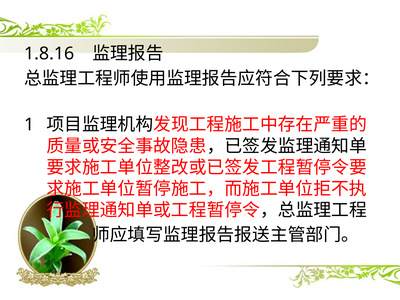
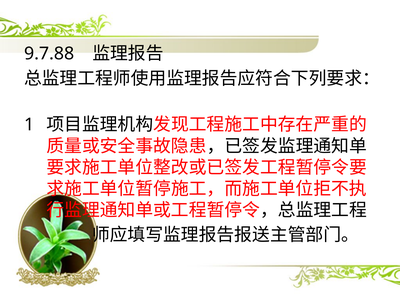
1.8.16: 1.8.16 -> 9.7.88
